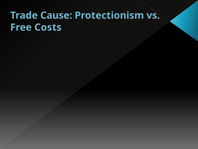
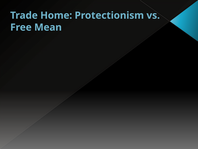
Cause: Cause -> Home
Costs: Costs -> Mean
